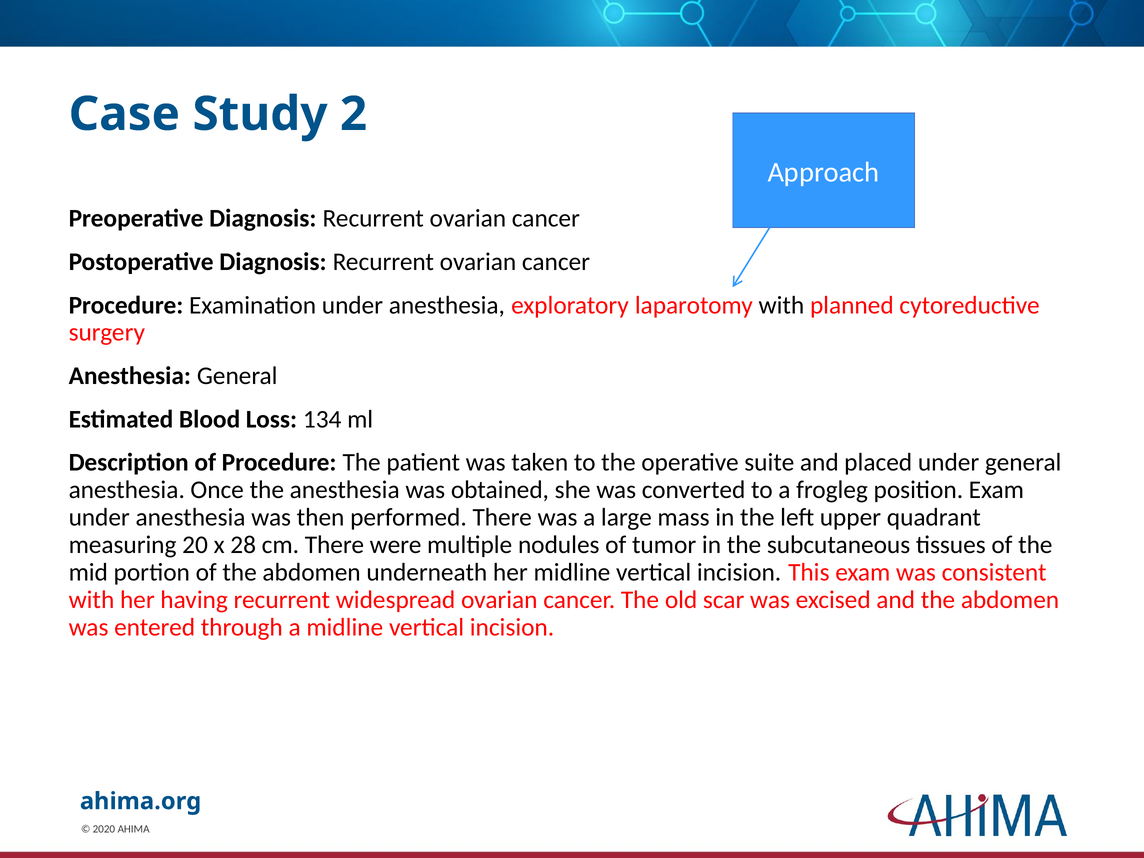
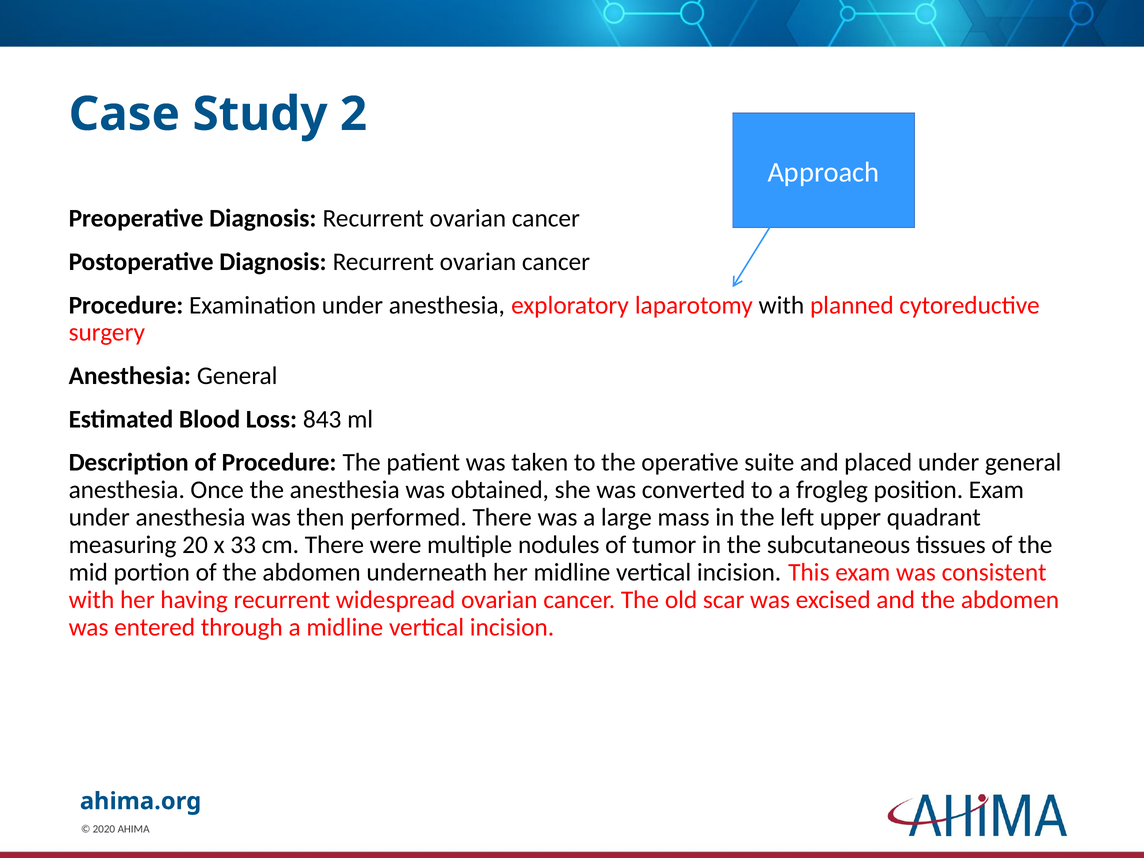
134: 134 -> 843
28: 28 -> 33
